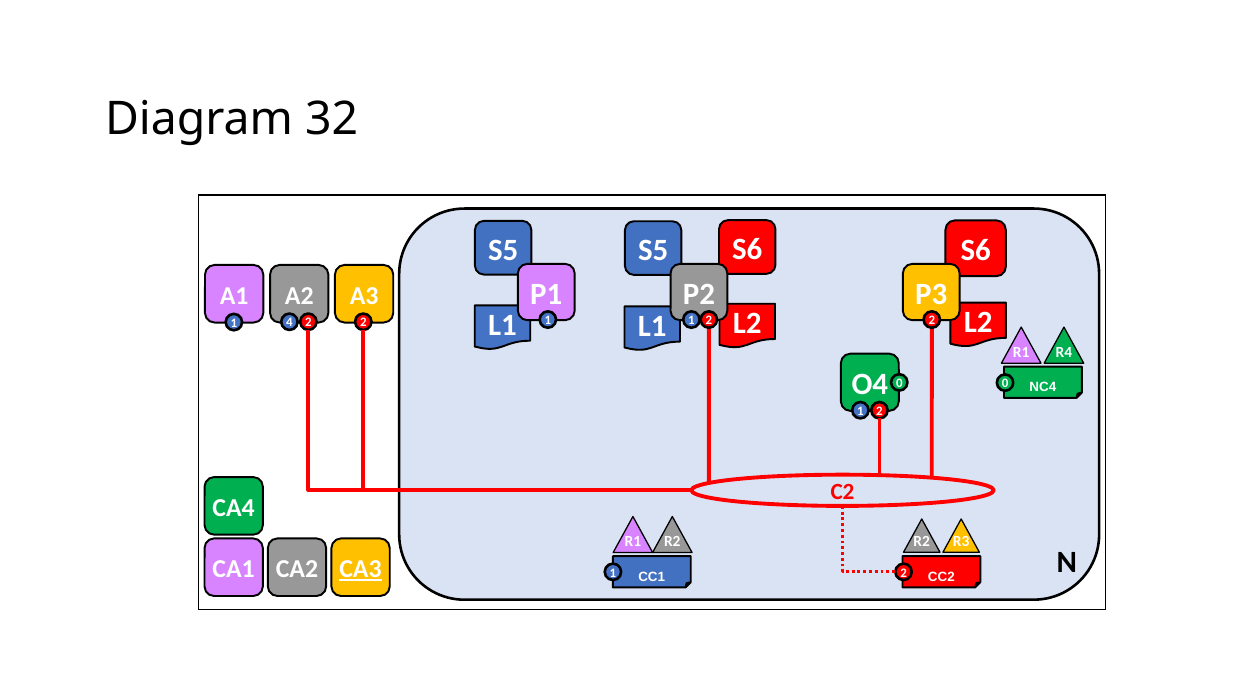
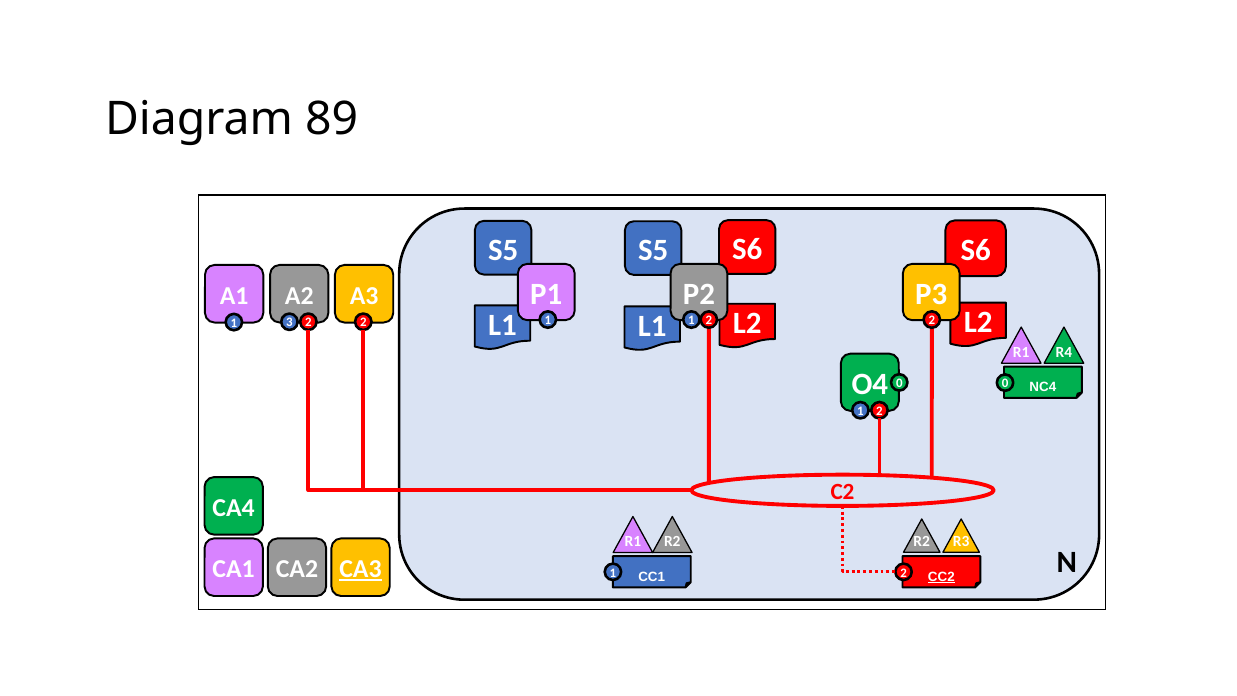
32: 32 -> 89
4: 4 -> 3
CC2 underline: none -> present
